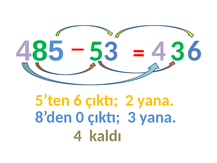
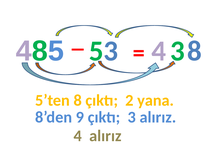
6 at (194, 51): 6 -> 8
5’ten 6: 6 -> 8
0: 0 -> 9
3 yana: yana -> alırız
4 kaldı: kaldı -> alırız
